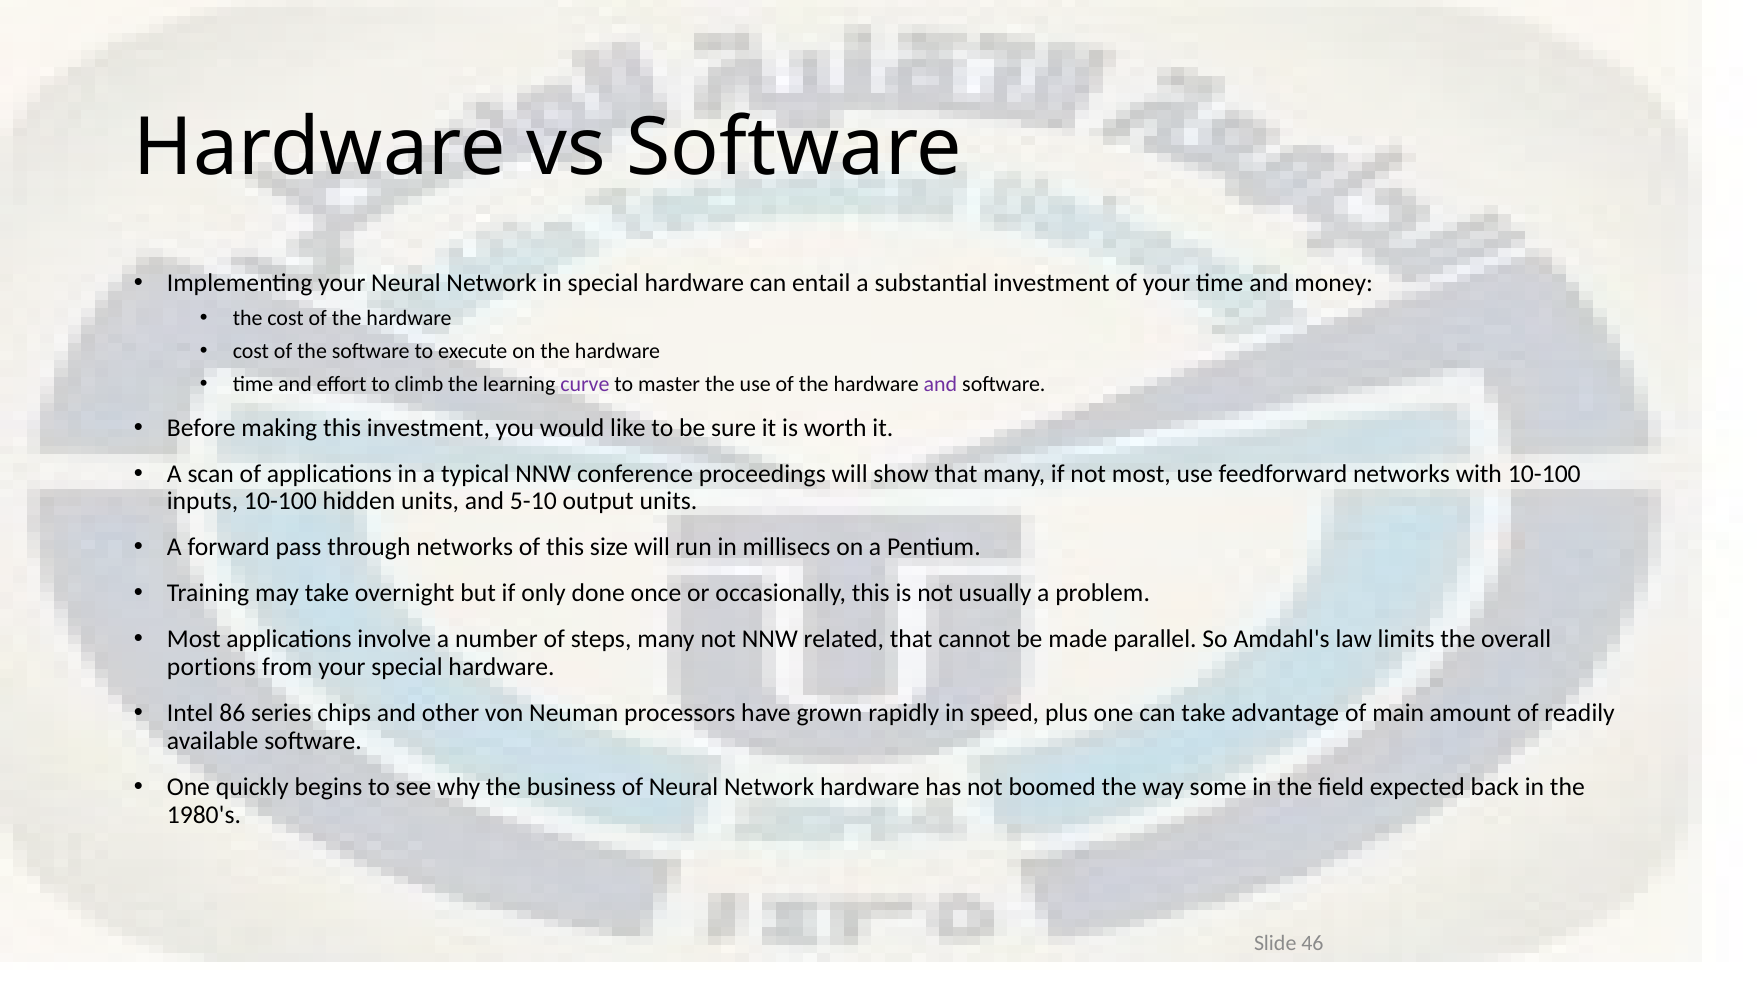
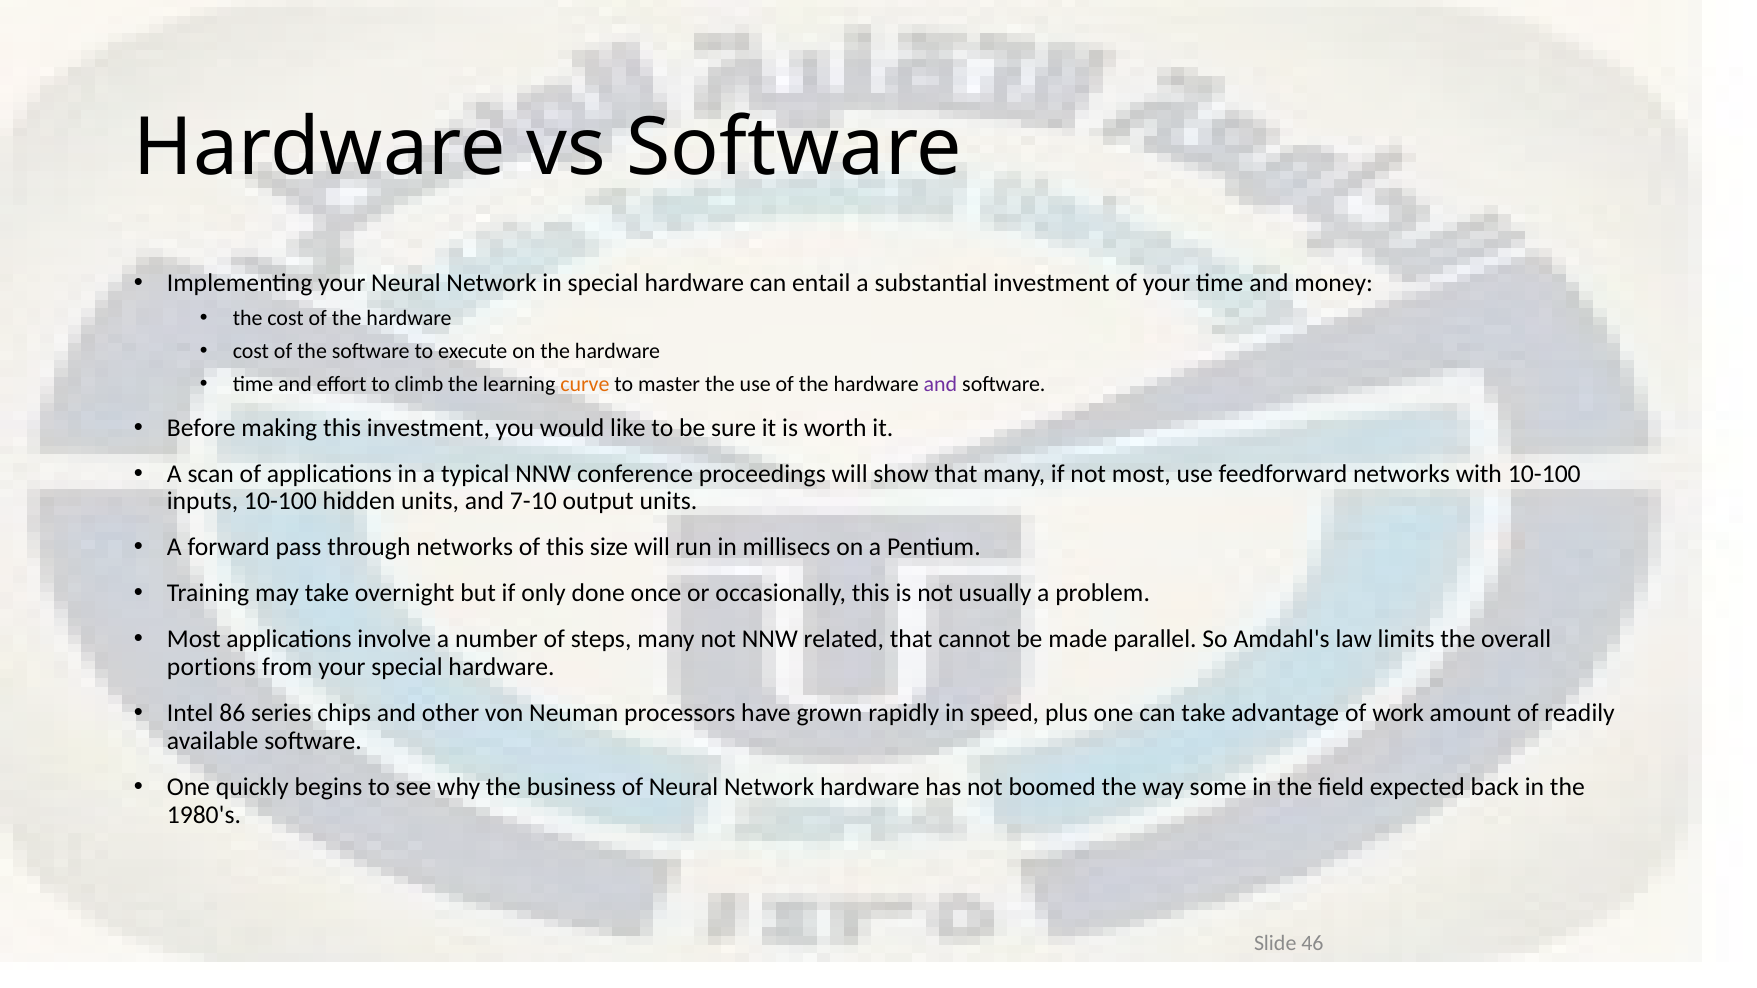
curve colour: purple -> orange
5-10: 5-10 -> 7-10
main: main -> work
